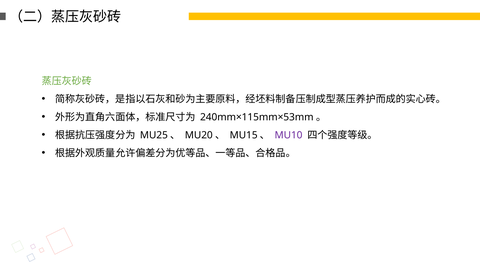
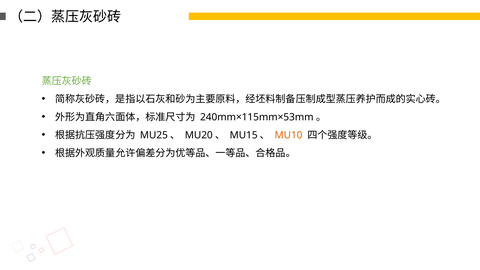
MU10 colour: purple -> orange
